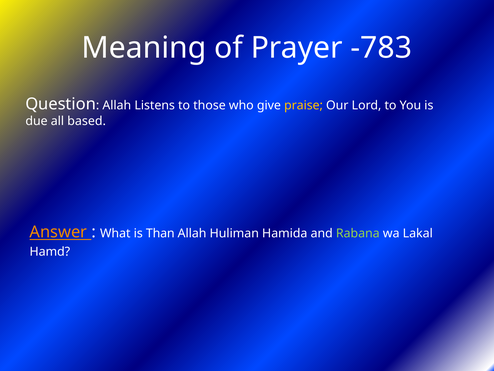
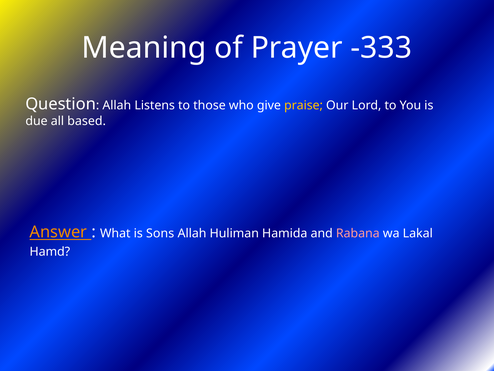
-783: -783 -> -333
Than: Than -> Sons
Rabana colour: light green -> pink
